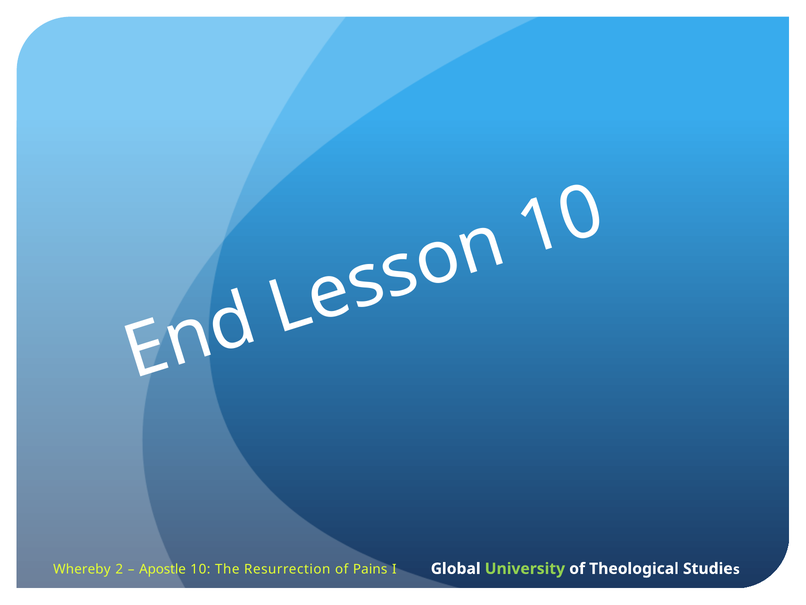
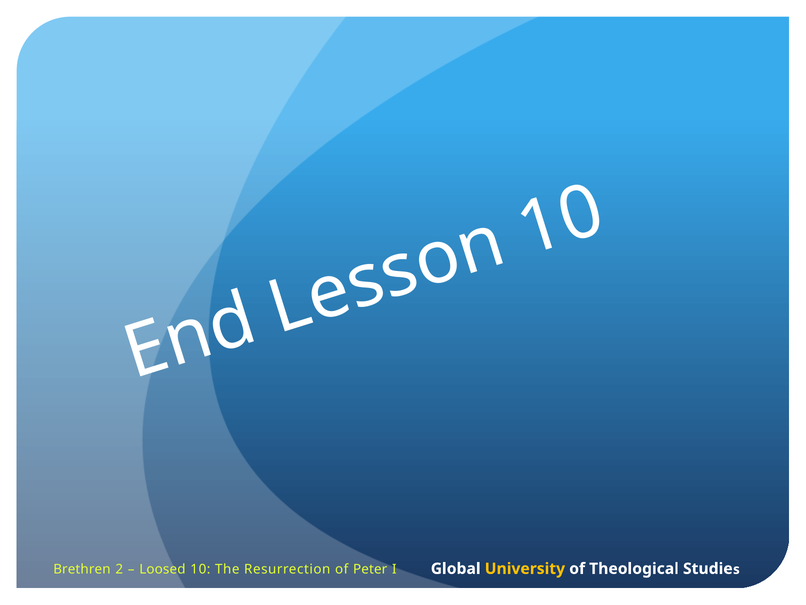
Whereby: Whereby -> Brethren
Apostle: Apostle -> Loosed
Pains: Pains -> Peter
University colour: light green -> yellow
